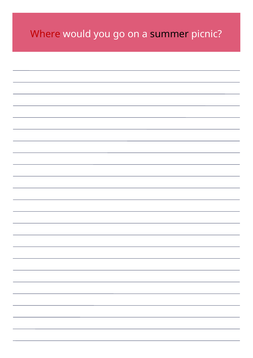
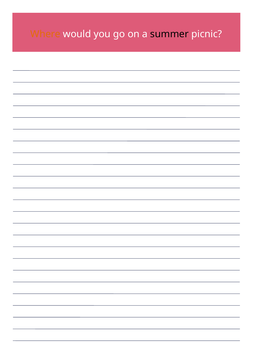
Where colour: red -> orange
